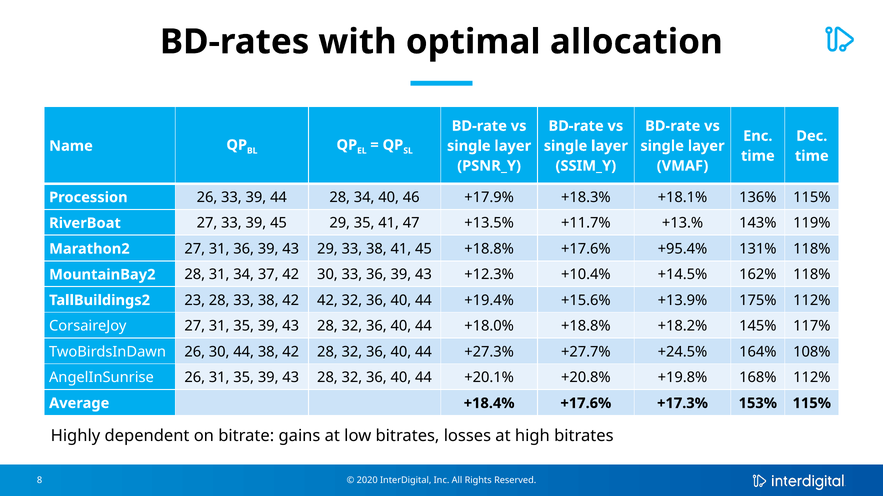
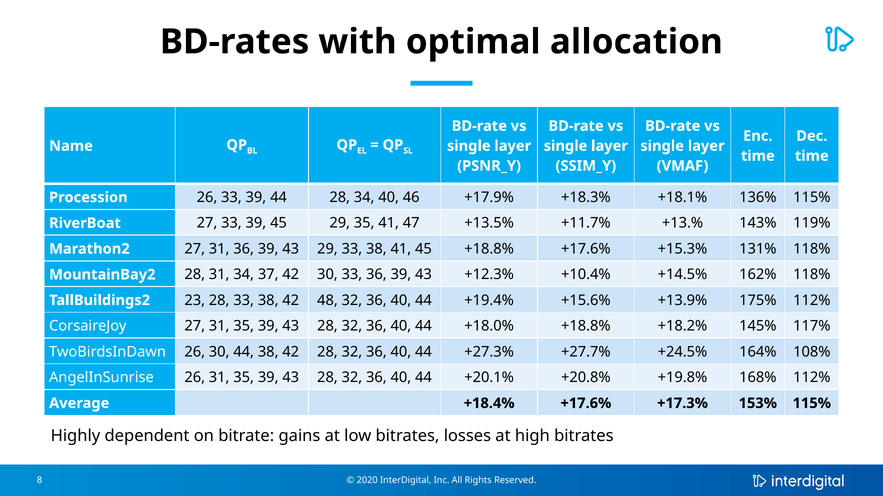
+95.4%: +95.4% -> +15.3%
42 42: 42 -> 48
